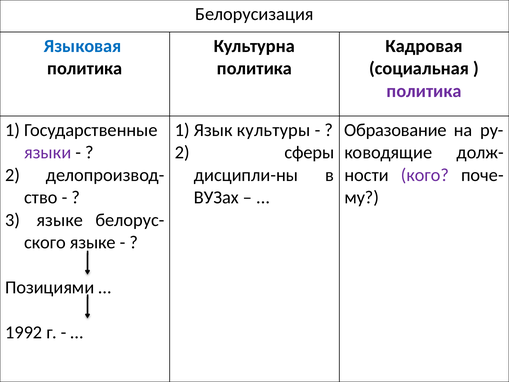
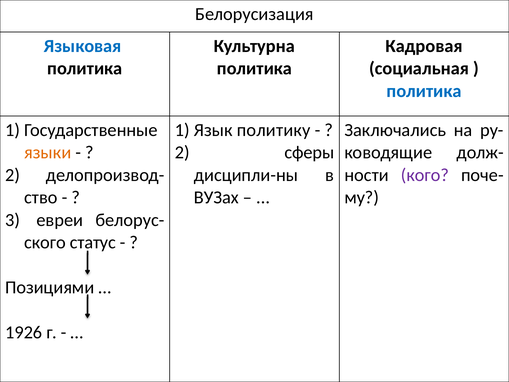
политика at (424, 91) colour: purple -> blue
культуры: культуры -> политику
Образование: Образование -> Заключались
языки colour: purple -> orange
языке at (60, 220): языке -> евреи
языке at (93, 242): языке -> статус
1992: 1992 -> 1926
